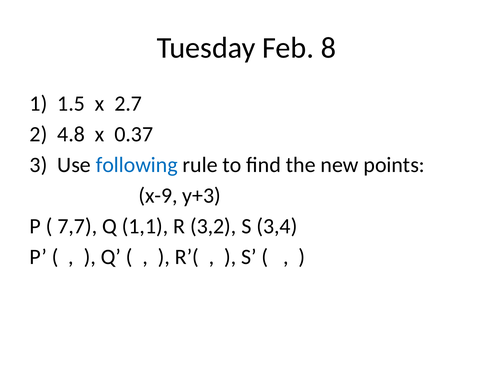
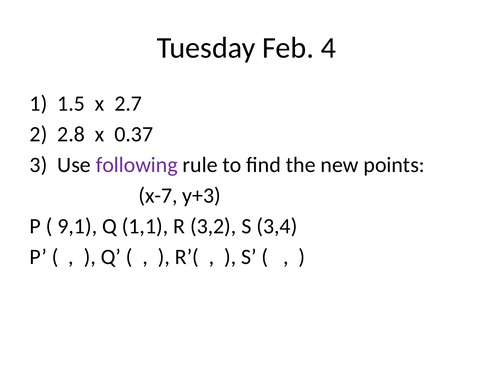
8: 8 -> 4
4.8: 4.8 -> 2.8
following colour: blue -> purple
x-9: x-9 -> x-7
7,7: 7,7 -> 9,1
